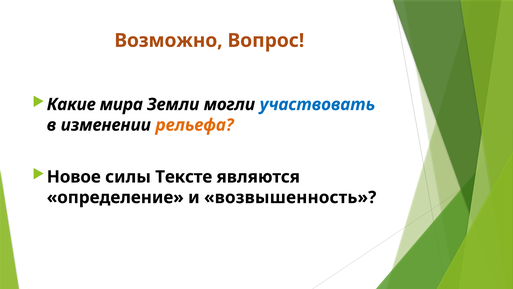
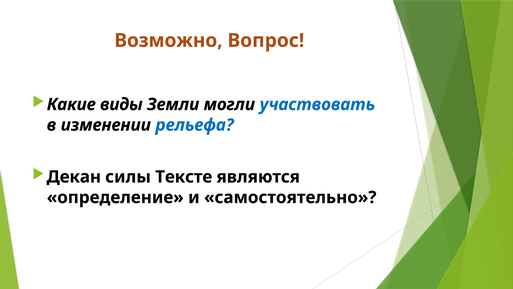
мира: мира -> виды
рельефа colour: orange -> blue
Новое: Новое -> Декан
возвышенность: возвышенность -> самостоятельно
